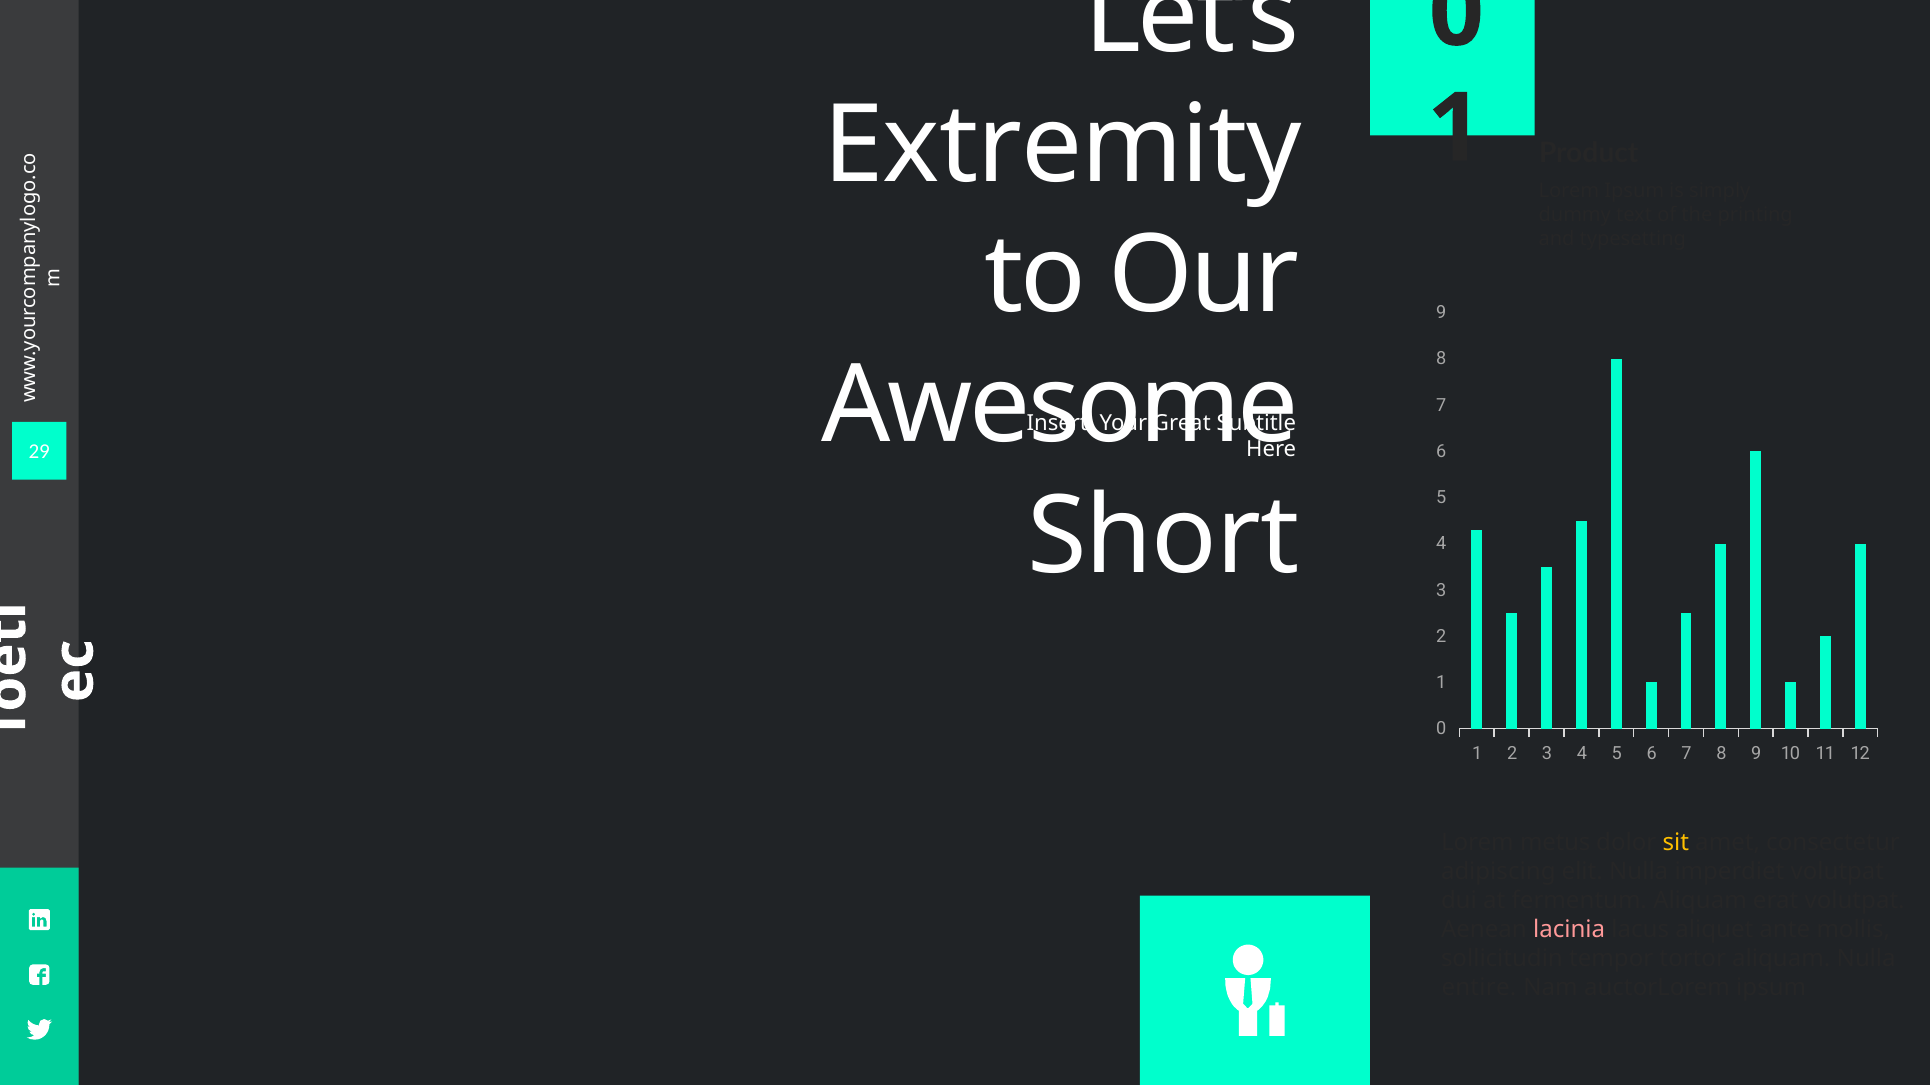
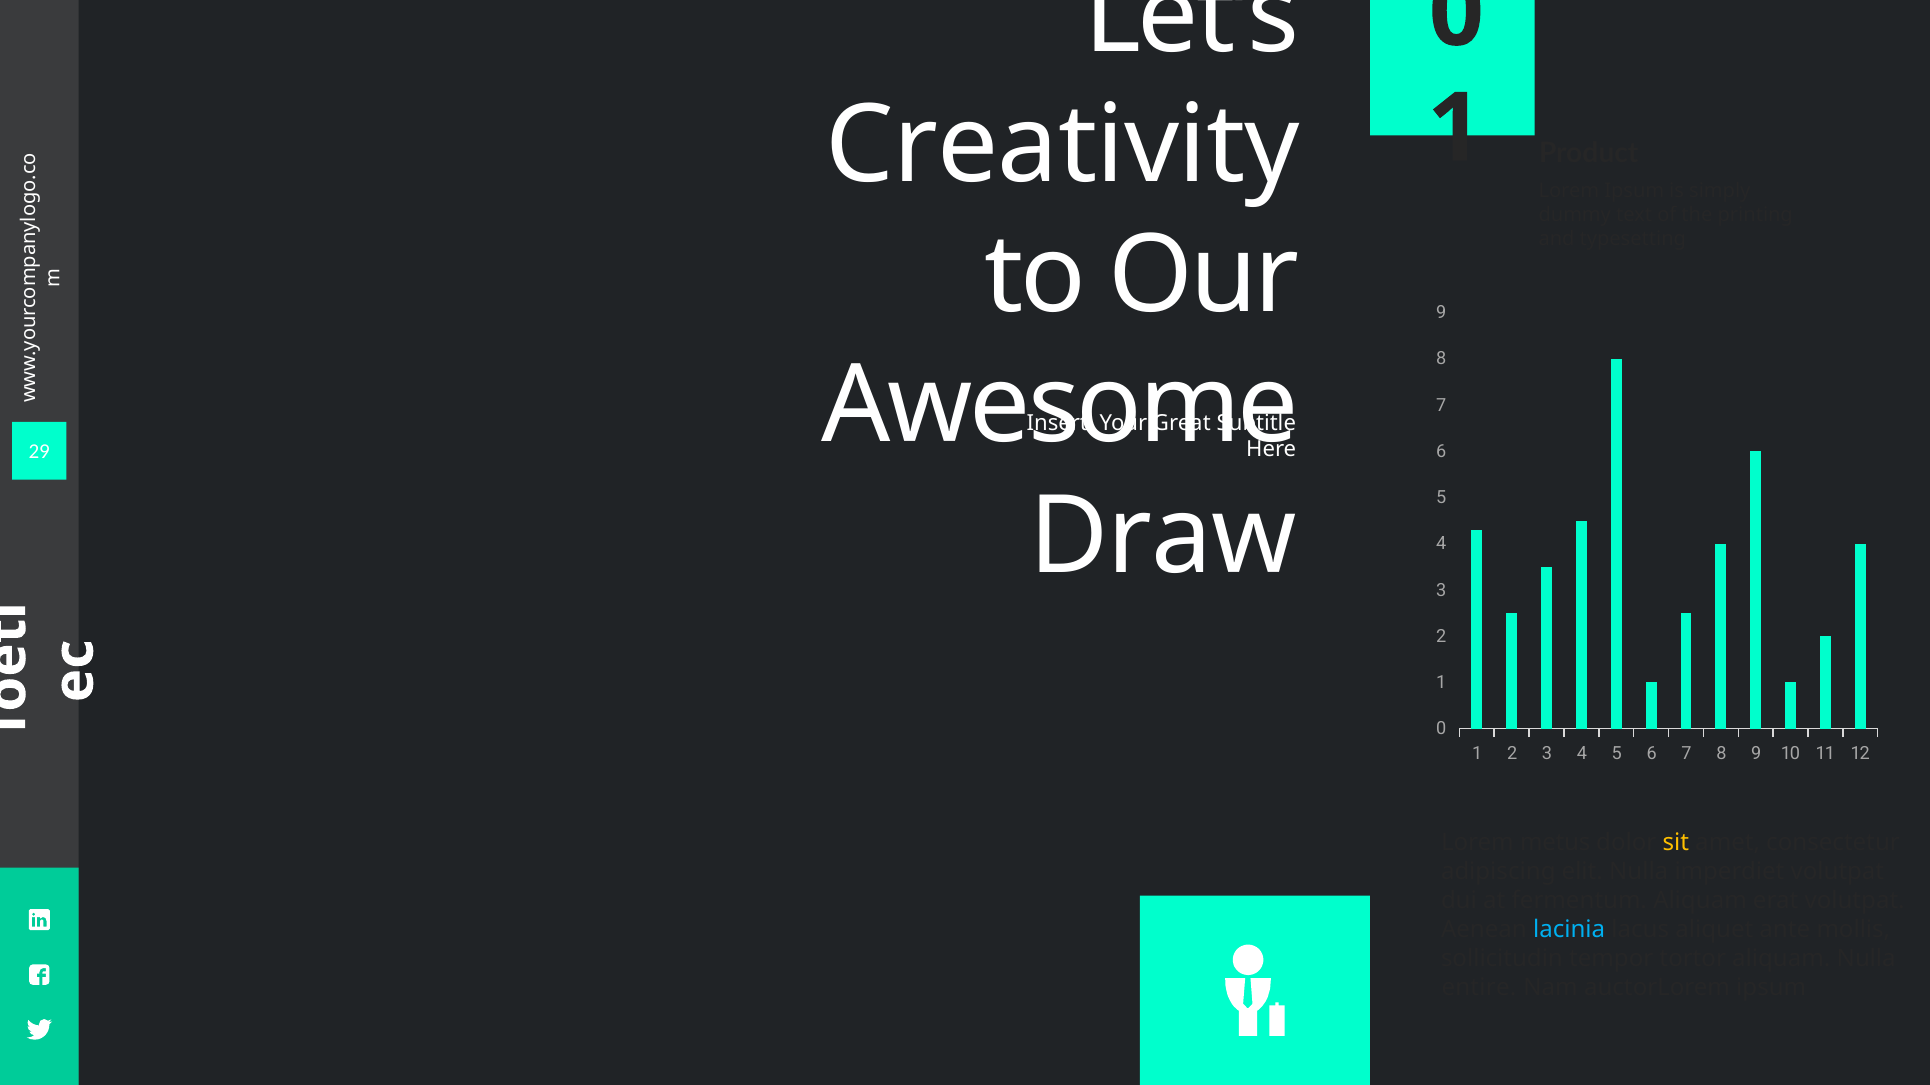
Extremity: Extremity -> Creativity
Short: Short -> Draw
lacinia colour: pink -> light blue
